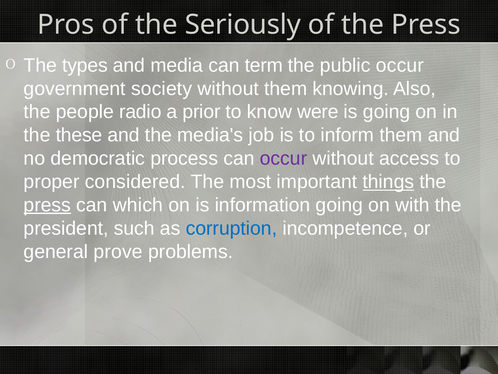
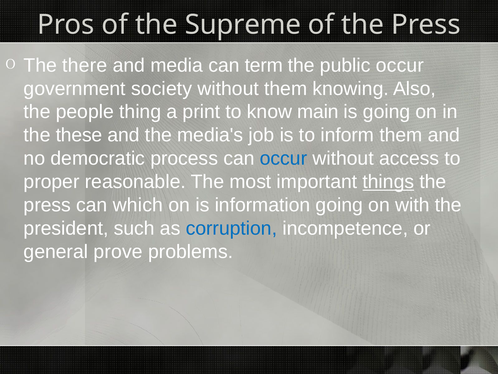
Seriously: Seriously -> Supreme
types: types -> there
radio: radio -> thing
prior: prior -> print
were: were -> main
occur at (284, 158) colour: purple -> blue
considered: considered -> reasonable
press at (47, 205) underline: present -> none
